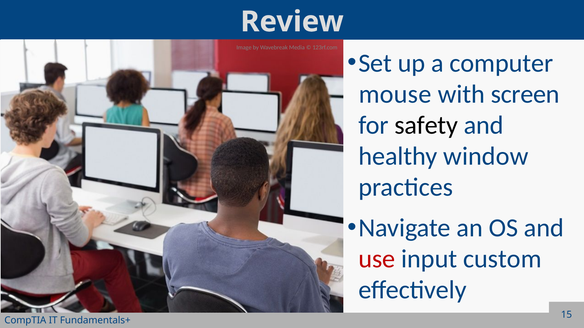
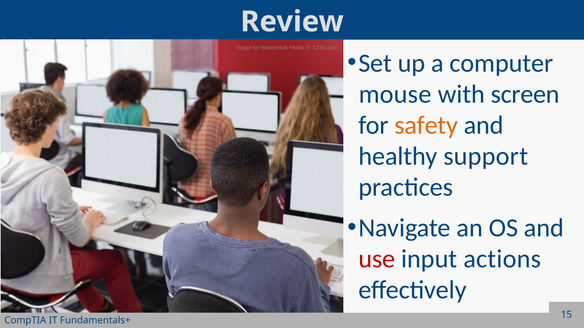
safety colour: black -> orange
window: window -> support
custom: custom -> actions
